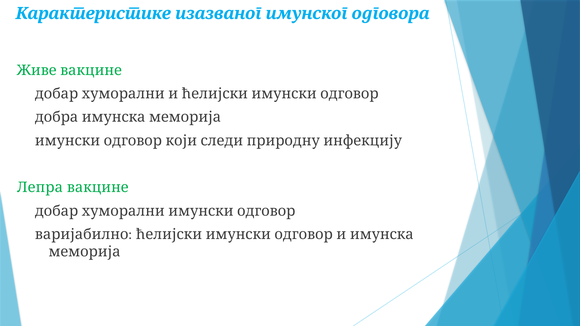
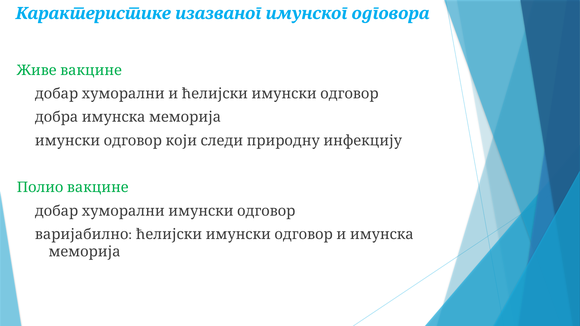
Лепра: Лепра -> Полио
